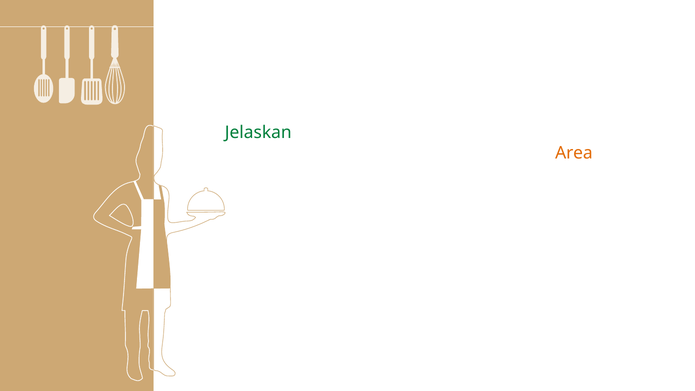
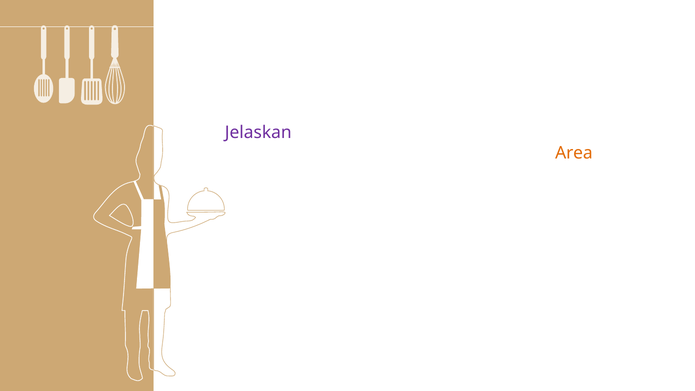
Jelaskan colour: green -> purple
